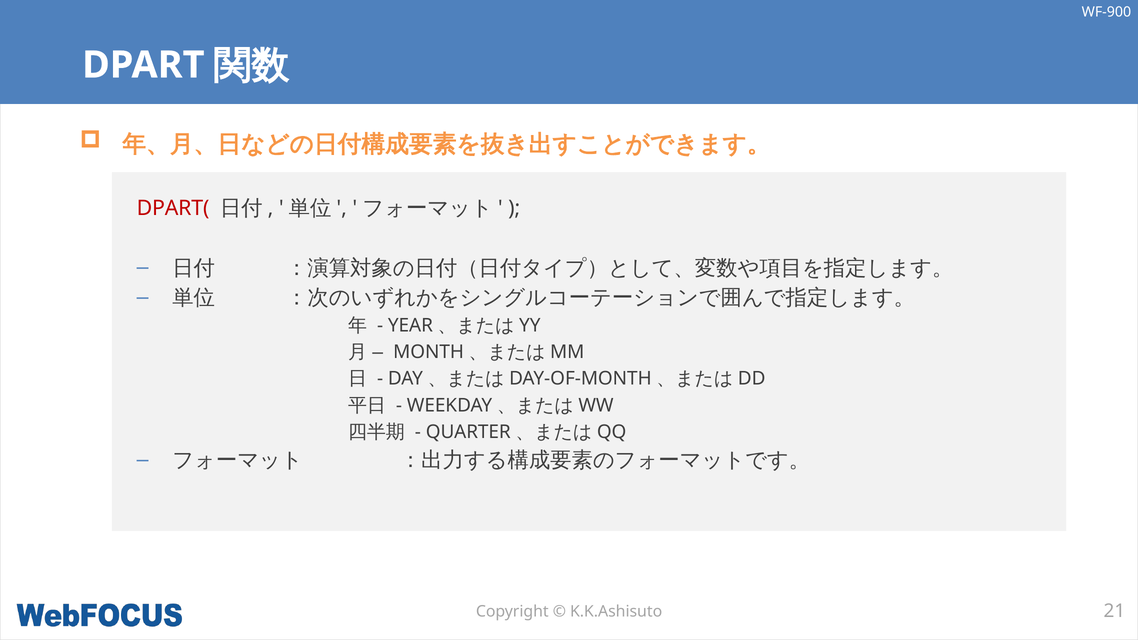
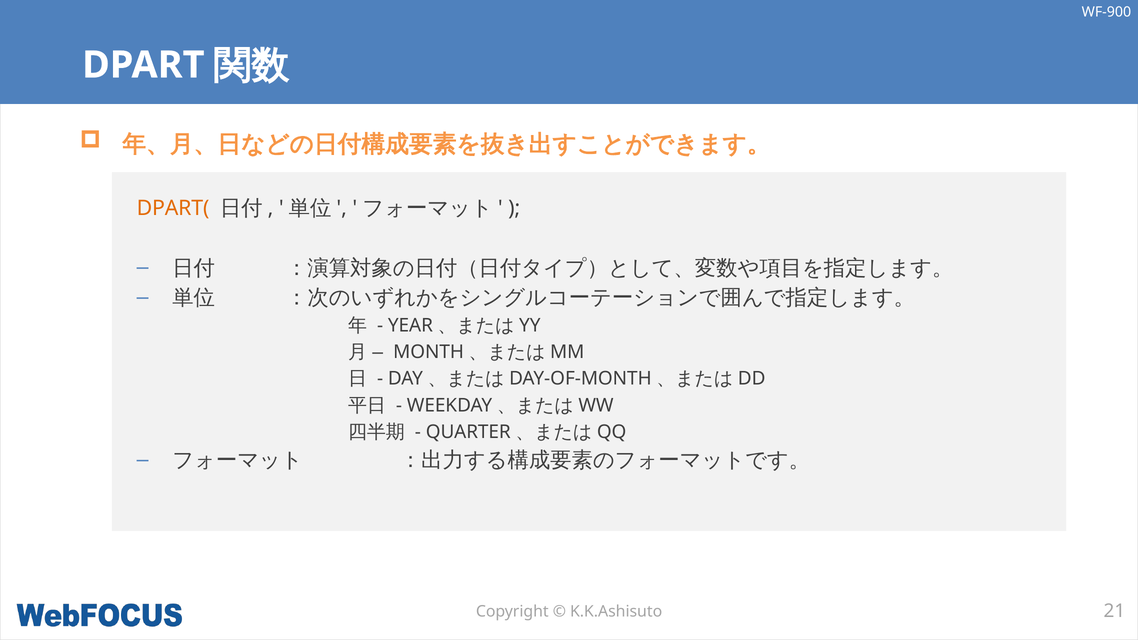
DPART( colour: red -> orange
